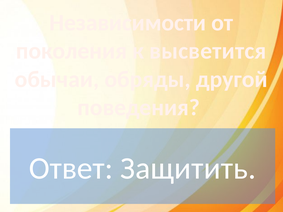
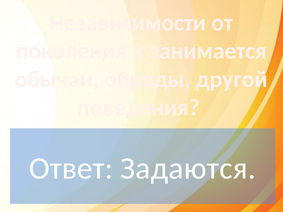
высветится: высветится -> занимается
Защитить: Защитить -> Задаются
